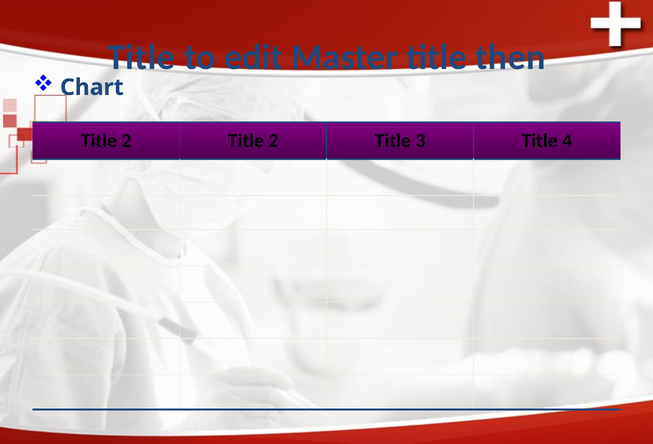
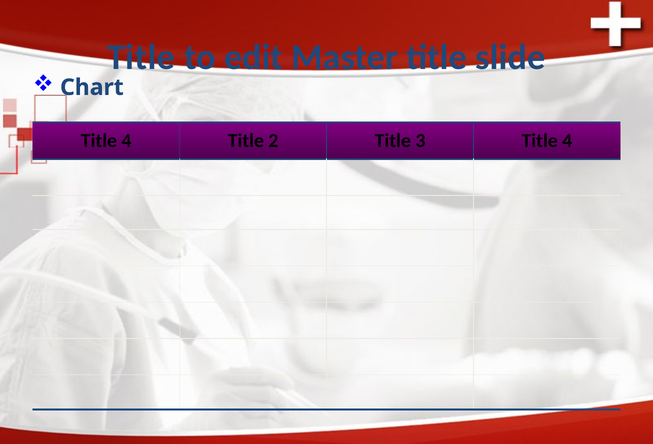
then: then -> slide
2 at (126, 141): 2 -> 4
